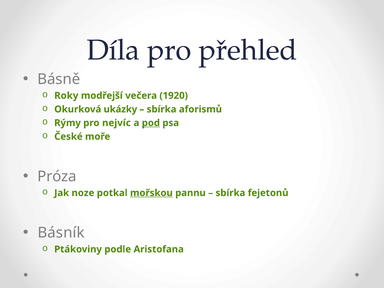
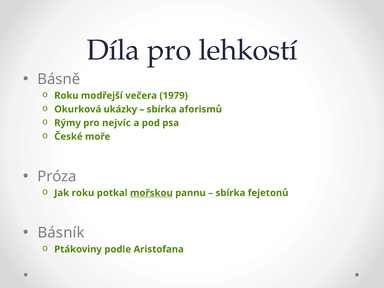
přehled: přehled -> lehkostí
Roky at (66, 96): Roky -> Roku
1920: 1920 -> 1979
pod underline: present -> none
Jak noze: noze -> roku
